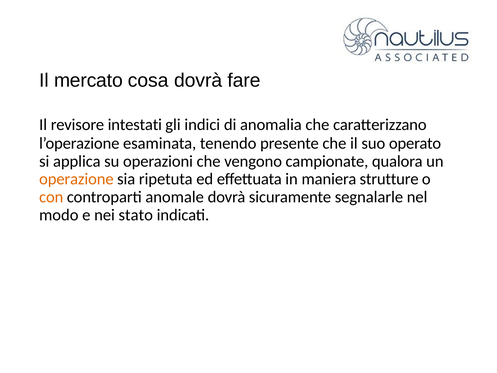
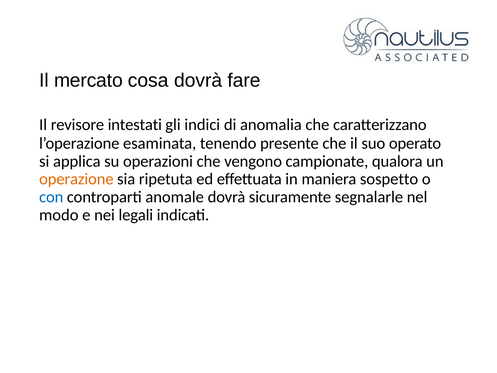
strutture: strutture -> sospetto
con colour: orange -> blue
stato: stato -> legali
